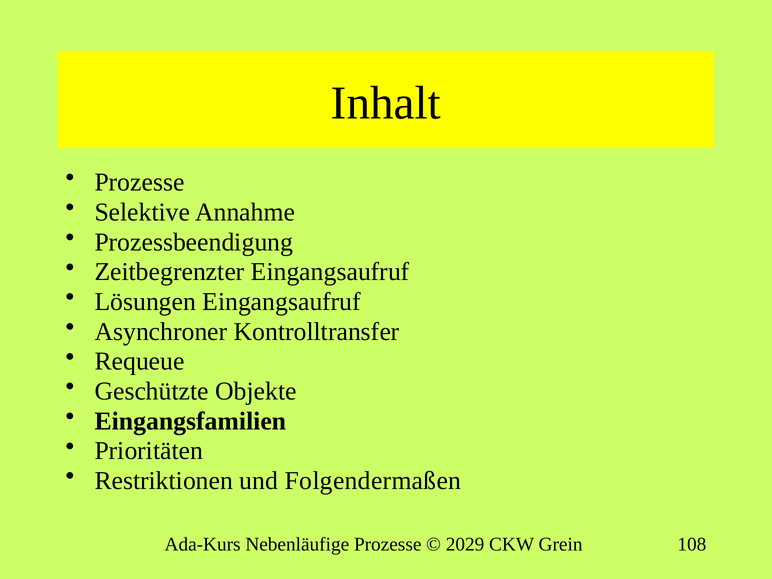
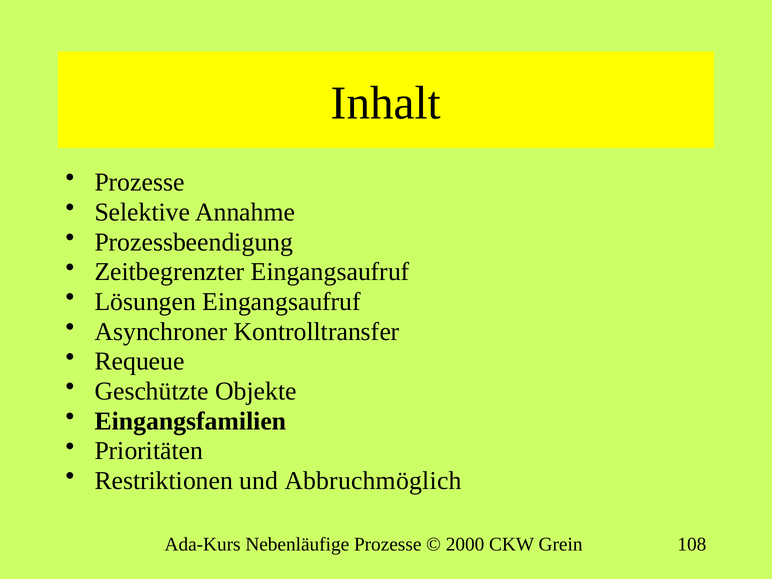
Folgendermaßen: Folgendermaßen -> Abbruchmöglich
2029: 2029 -> 2000
